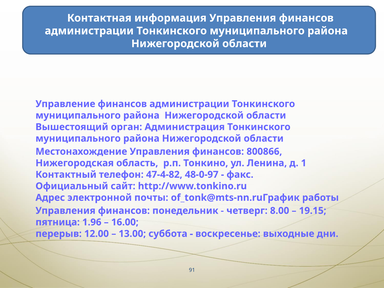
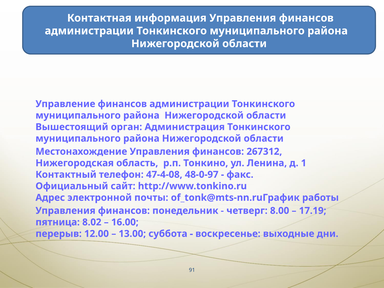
800866: 800866 -> 267312
47-4-82: 47-4-82 -> 47-4-08
19.15: 19.15 -> 17.19
1.96: 1.96 -> 8.02
